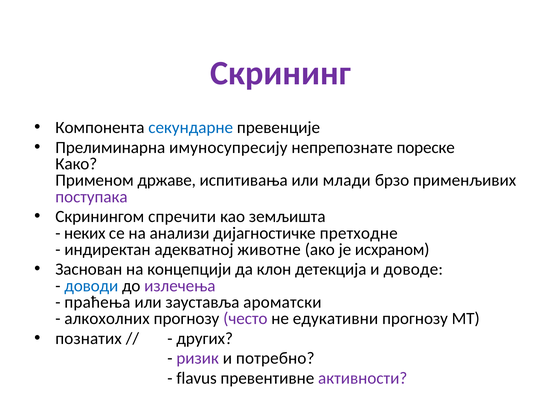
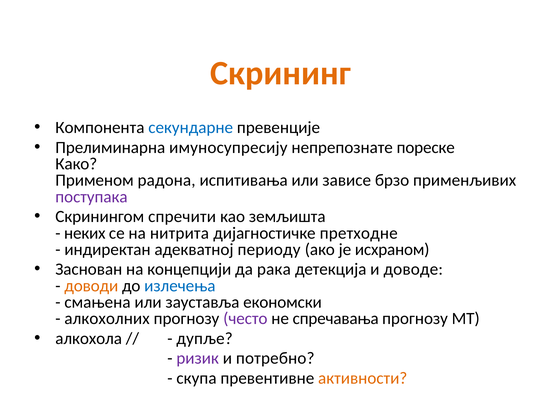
Скрининг colour: purple -> orange
државе: државе -> радона
млади: млади -> зависе
анализи: анализи -> нитрита
животне: животне -> периоду
клон: клон -> рака
доводи colour: blue -> orange
излечења colour: purple -> blue
праћења: праћења -> смањена
ароматски: ароматски -> економски
едукативни: едукативни -> спречавања
познатих: познатих -> алкохола
других: других -> дупље
flavus: flavus -> скупа
активности colour: purple -> orange
